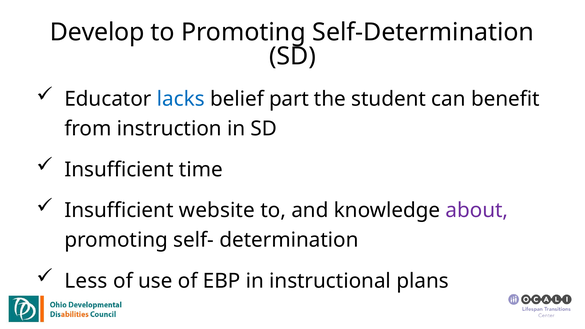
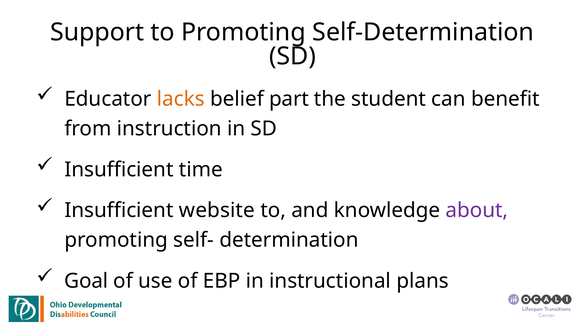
Develop: Develop -> Support
lacks colour: blue -> orange
Less: Less -> Goal
